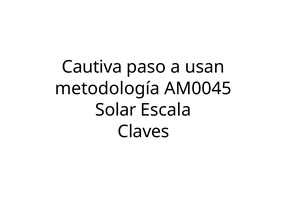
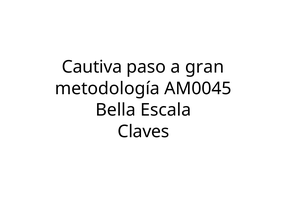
usan: usan -> gran
Solar: Solar -> Bella
